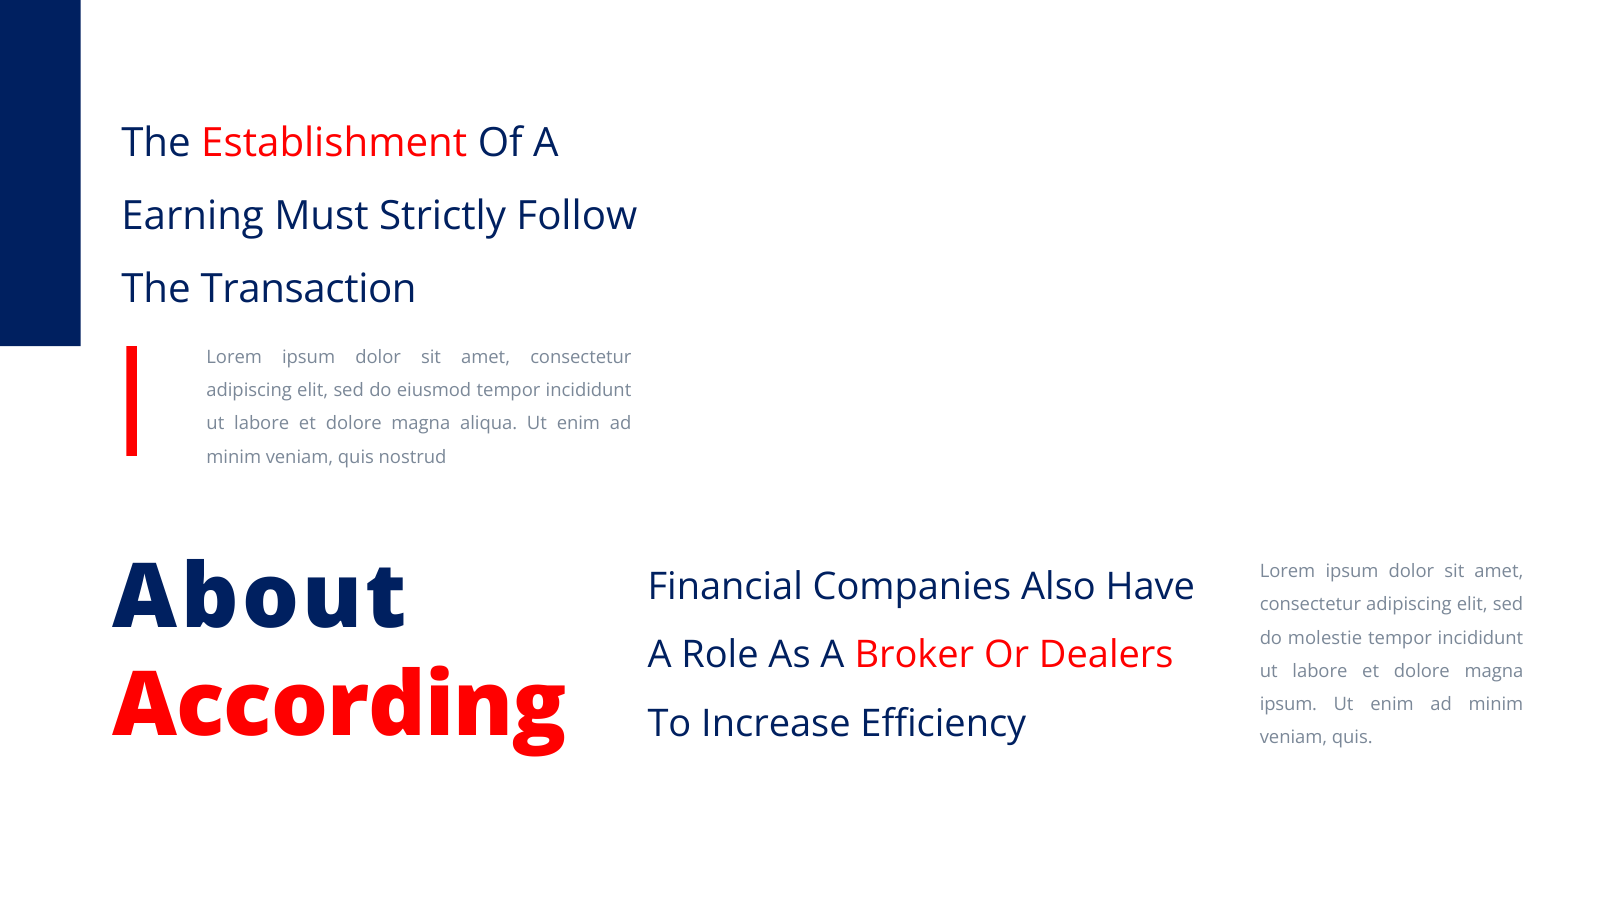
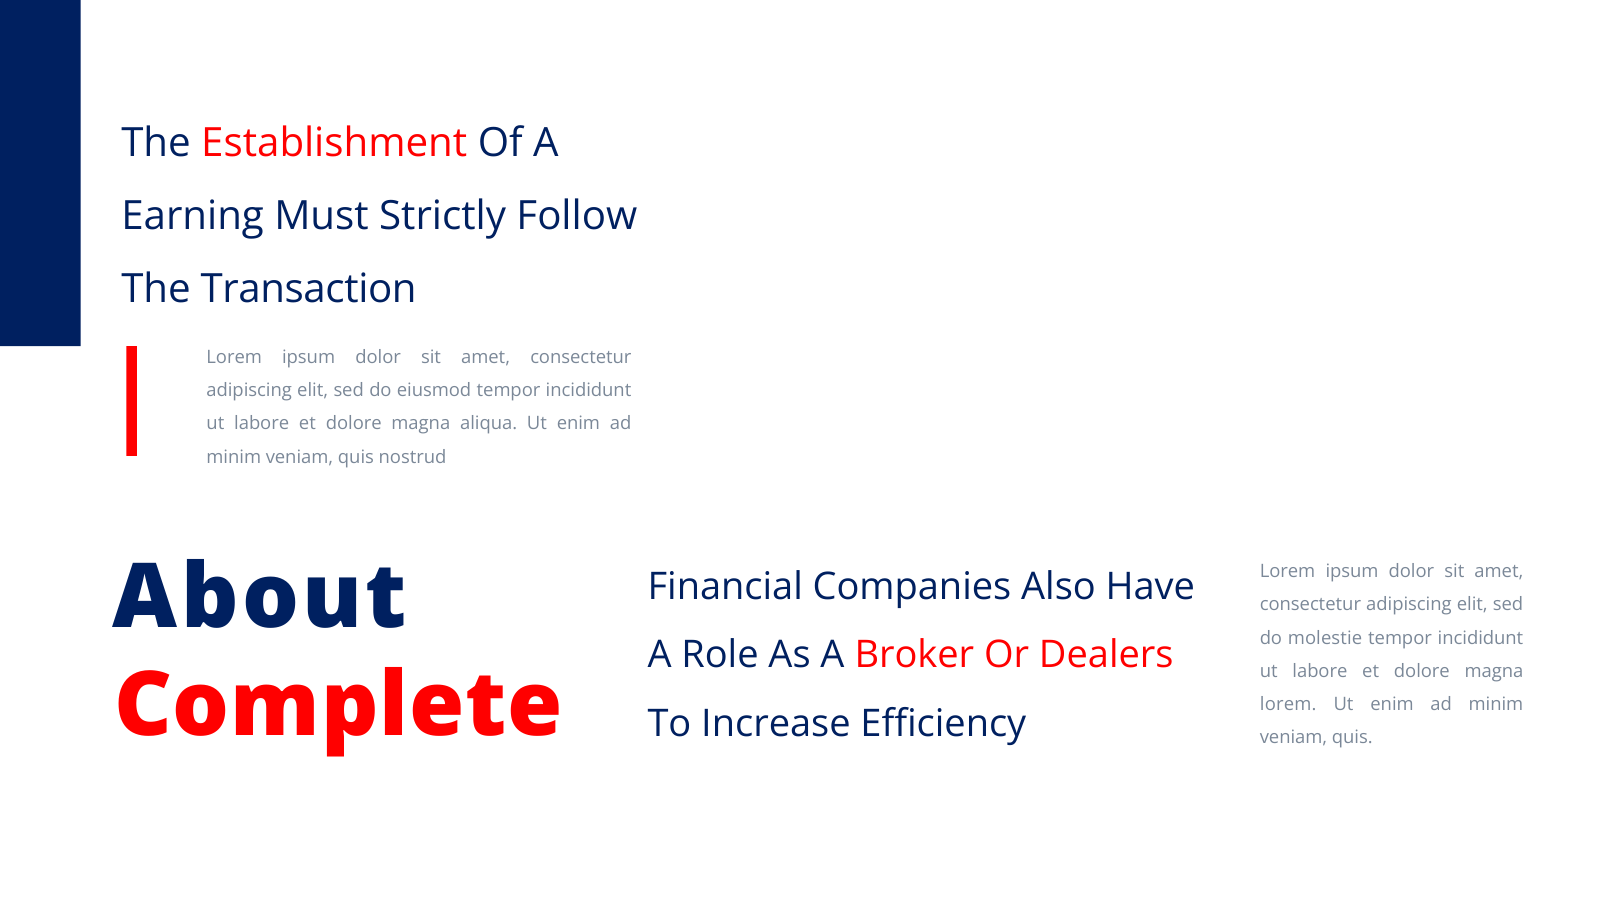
According: According -> Complete
ipsum at (1288, 704): ipsum -> lorem
